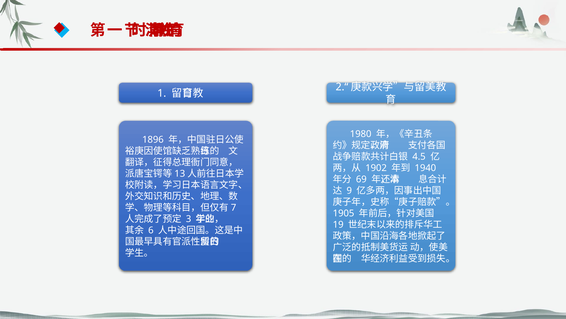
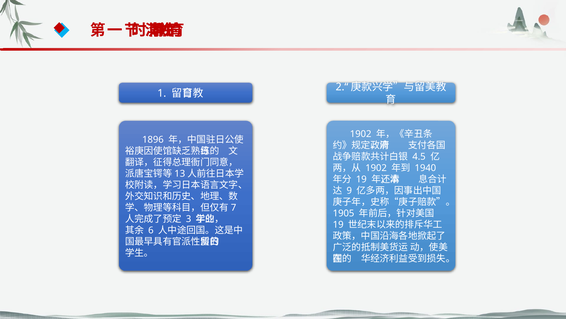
1980 at (361, 134): 1980 -> 1902
69 at (361, 179): 69 -> 19
